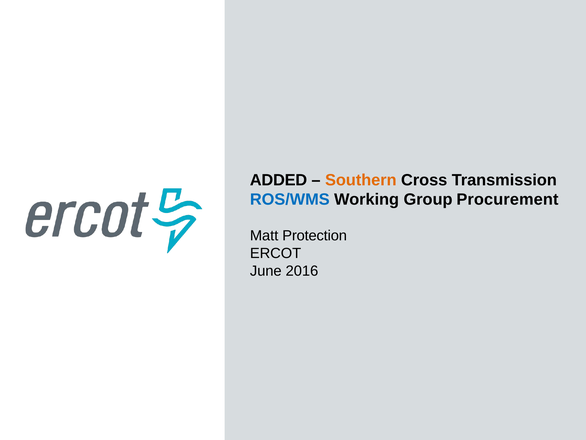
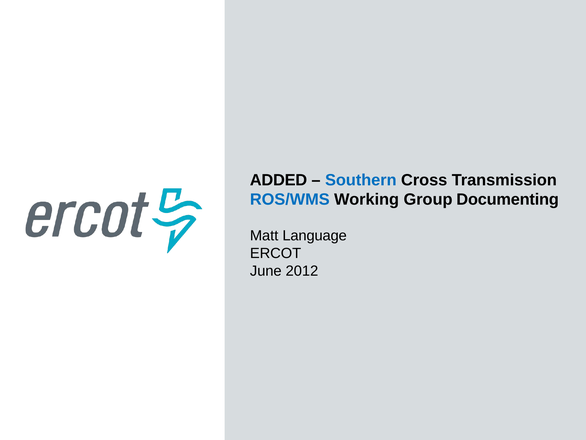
Southern colour: orange -> blue
Procurement: Procurement -> Documenting
Protection: Protection -> Language
2016: 2016 -> 2012
